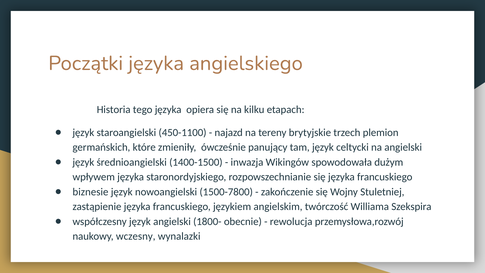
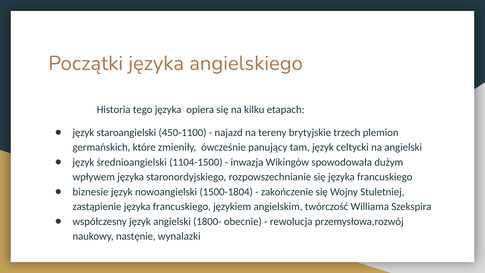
1400-1500: 1400-1500 -> 1104-1500
1500-7800: 1500-7800 -> 1500-1804
wczesny: wczesny -> nastęnie
